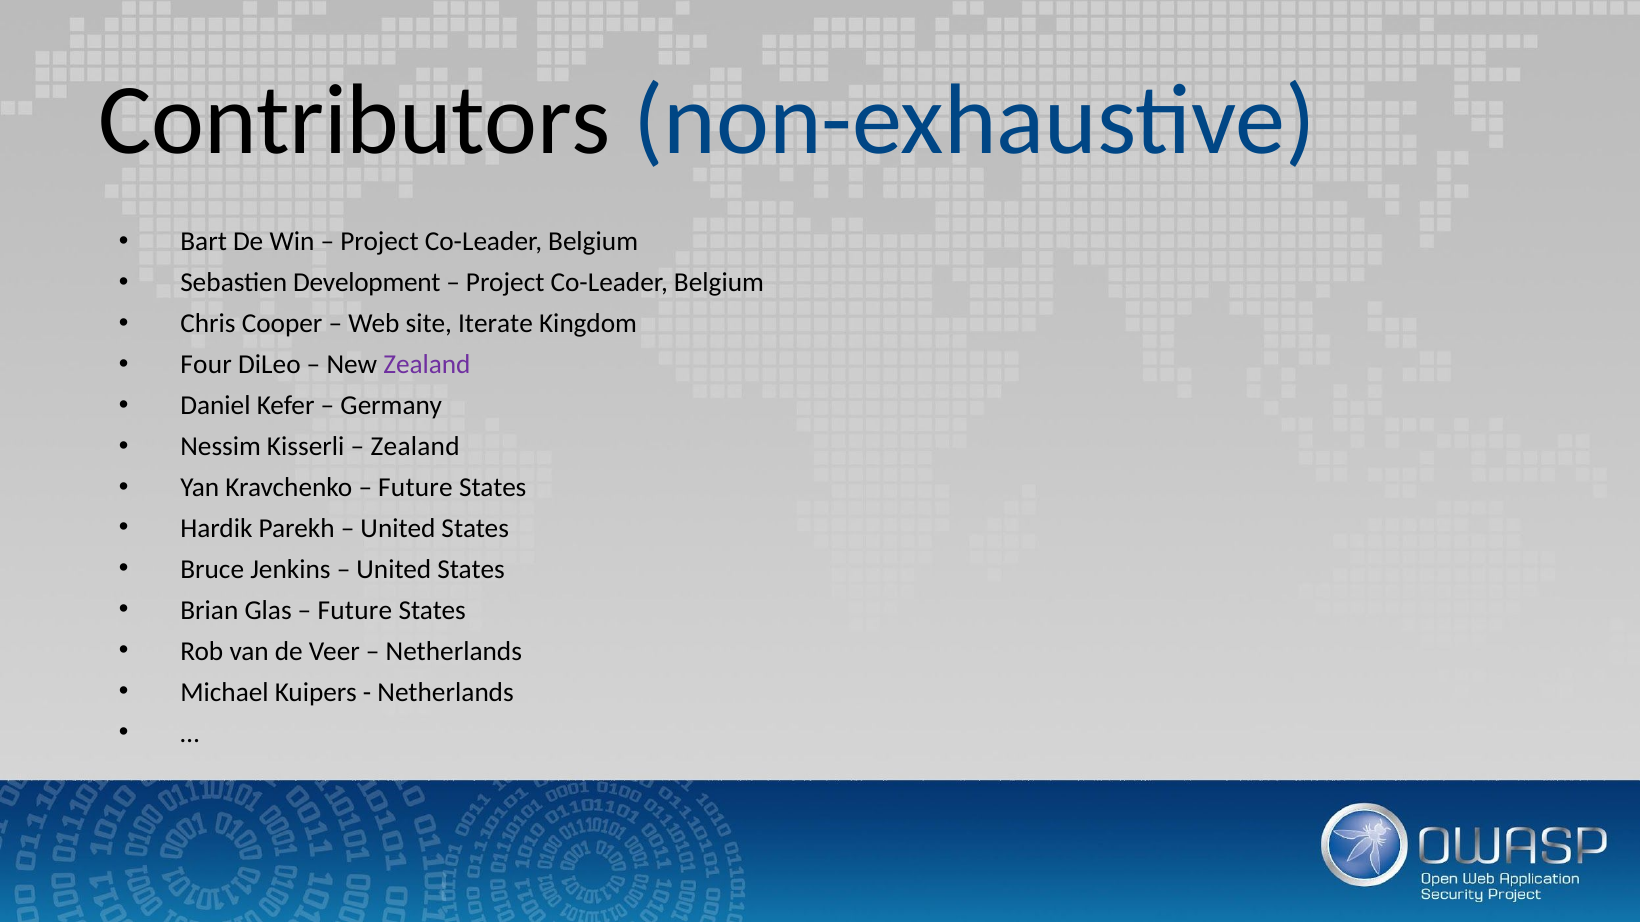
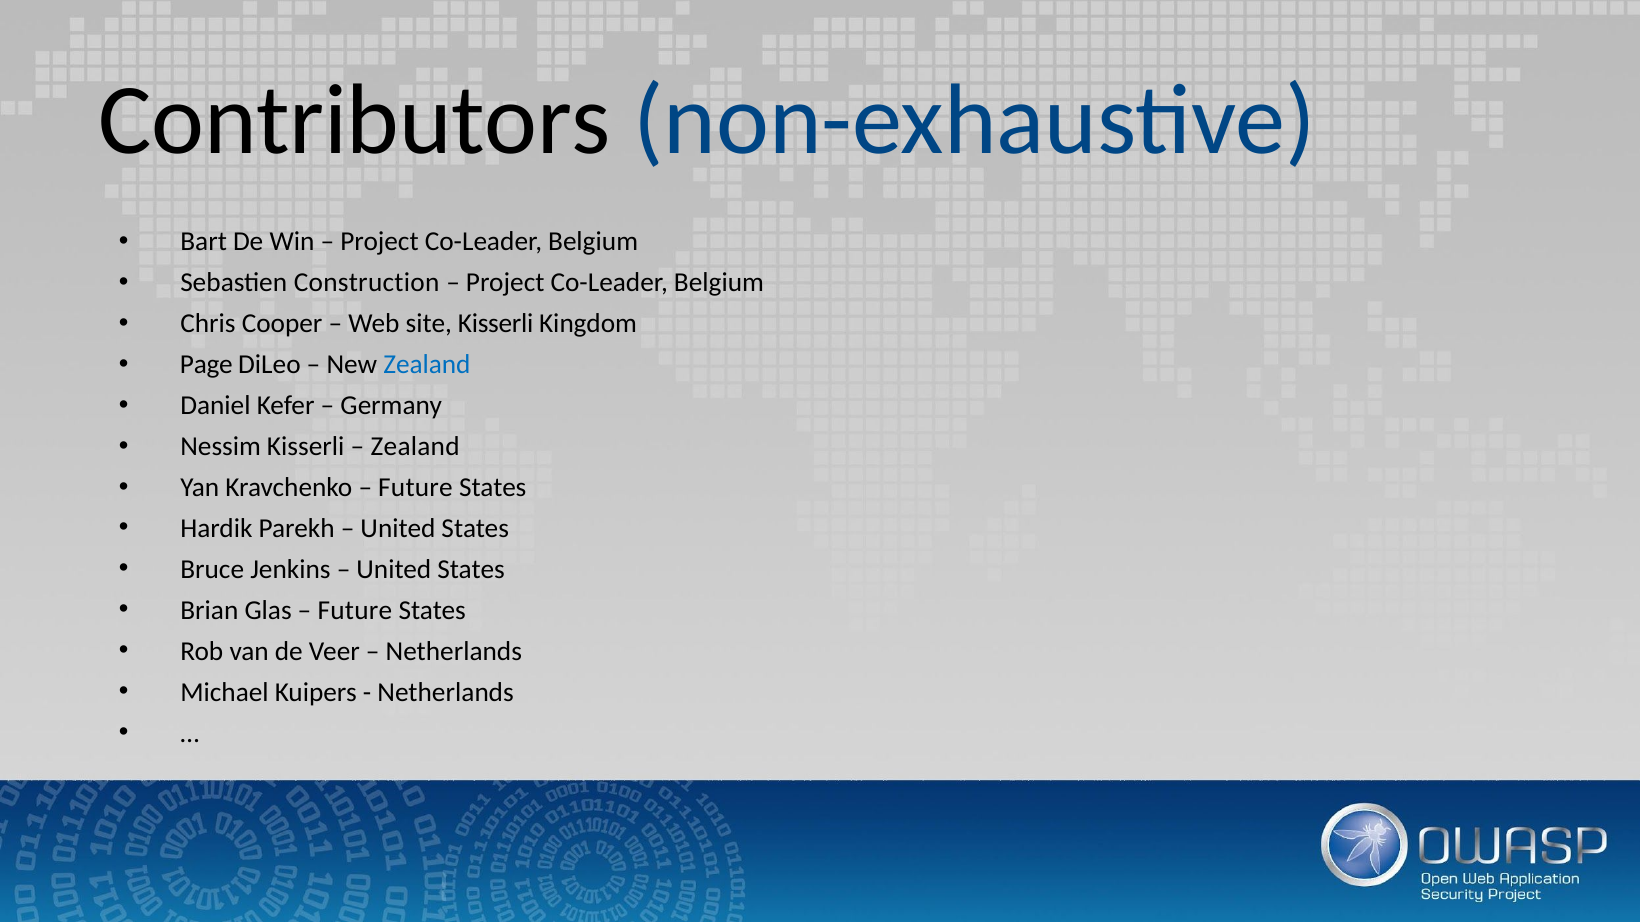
Development: Development -> Construction
site Iterate: Iterate -> Kisserli
Four: Four -> Page
Zealand at (427, 365) colour: purple -> blue
